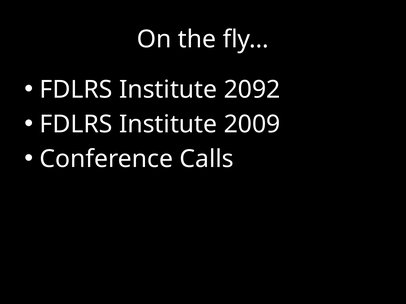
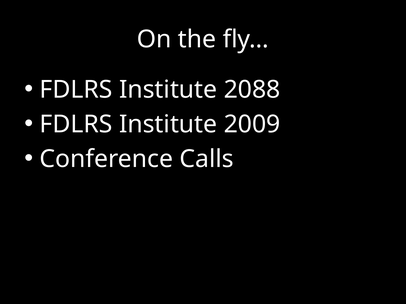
2092: 2092 -> 2088
